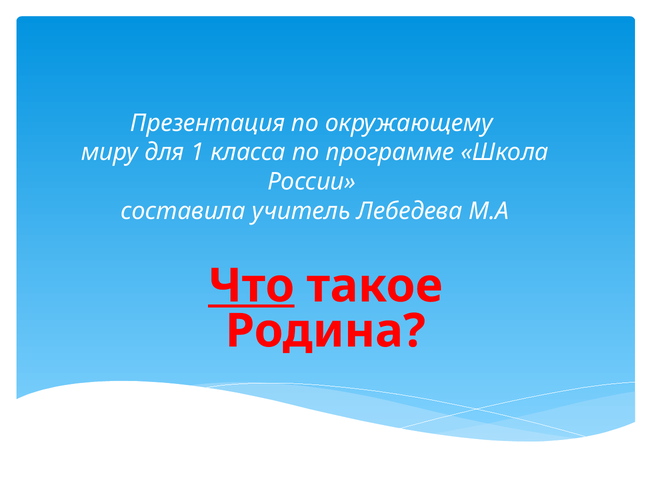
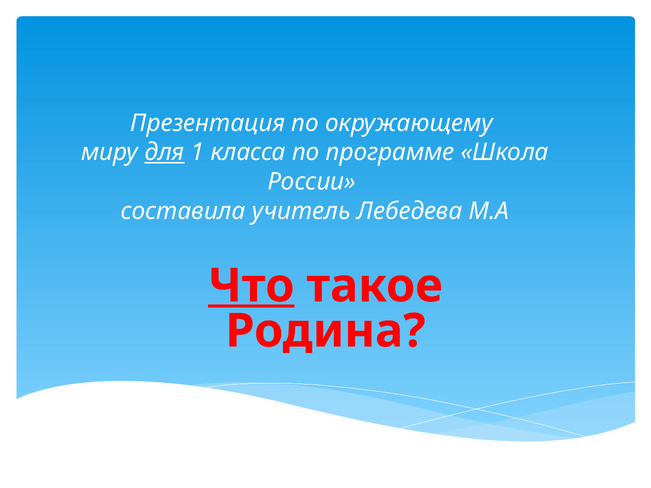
для underline: none -> present
